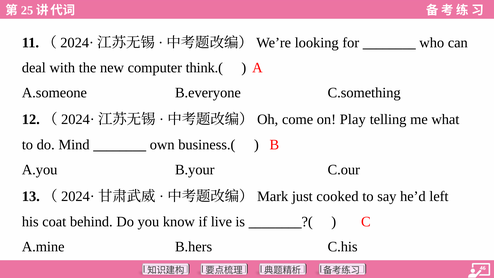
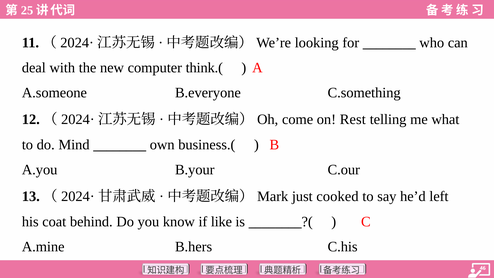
Play: Play -> Rest
live: live -> like
